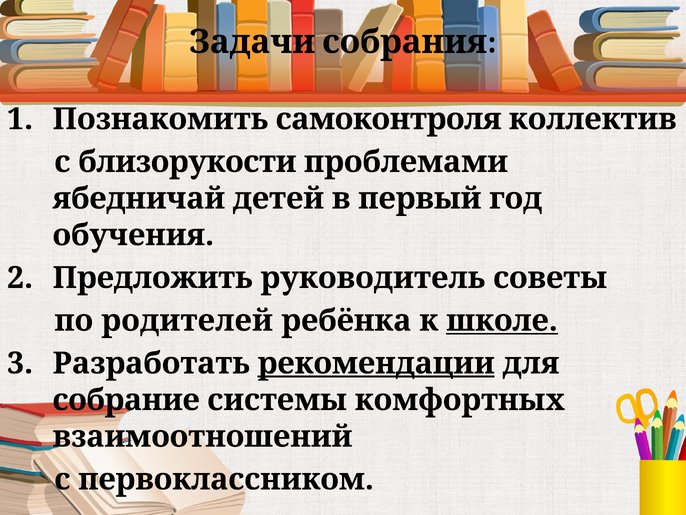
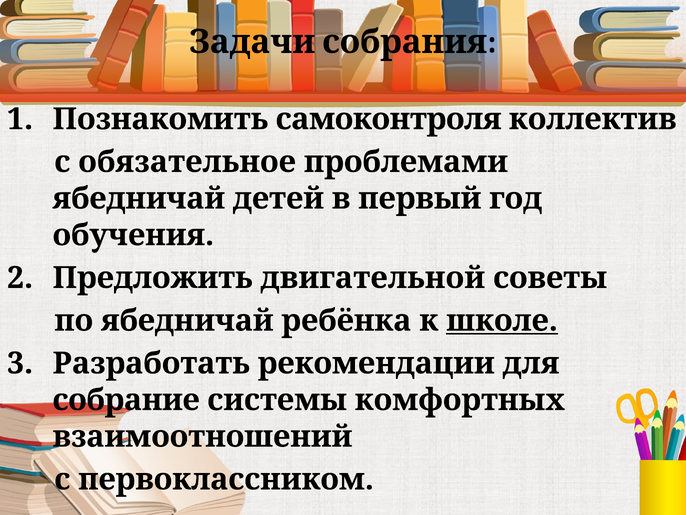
близорукости: близорукости -> обязательное
руководитель: руководитель -> двигательной
по родителей: родителей -> ябедничай
рекомендации underline: present -> none
